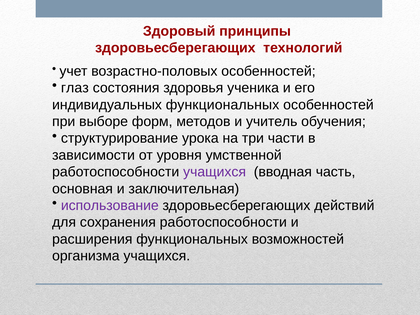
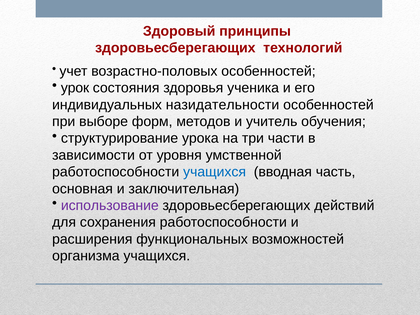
глаз: глаз -> урок
индивидуальных функциональных: функциональных -> назидательности
учащихся at (215, 172) colour: purple -> blue
